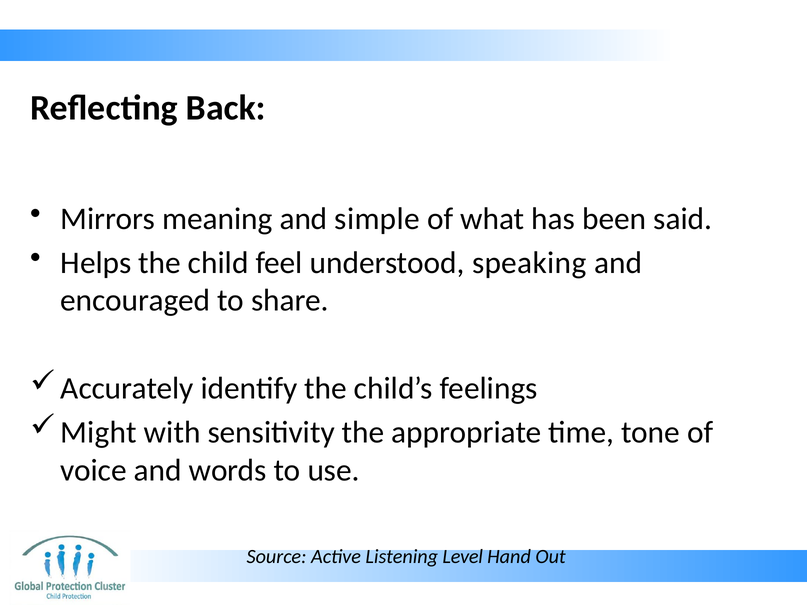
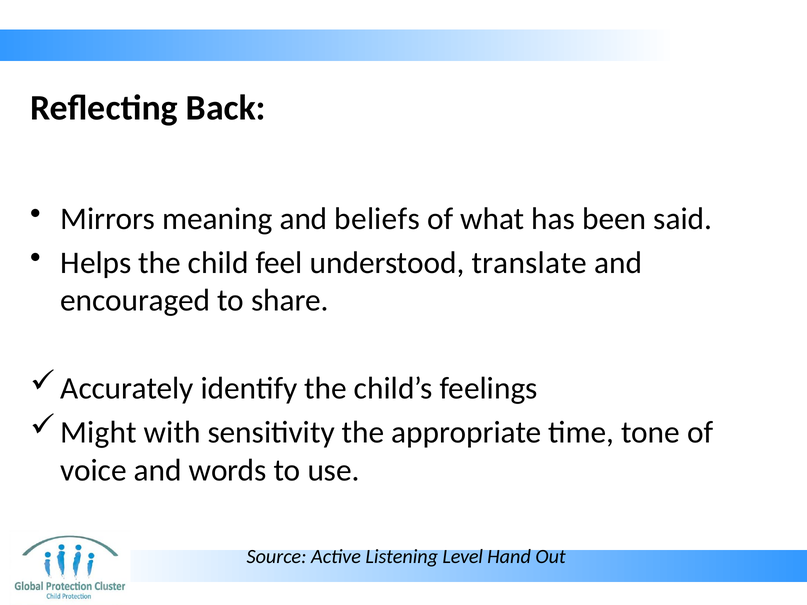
simple: simple -> beliefs
speaking: speaking -> translate
